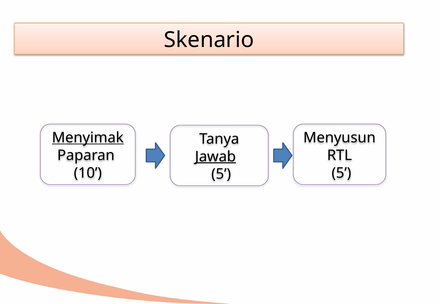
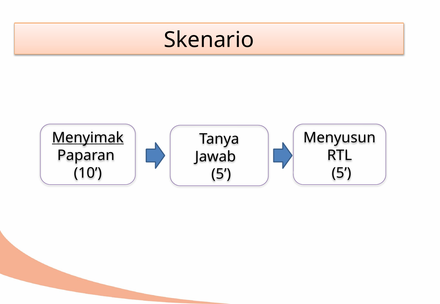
Jawab underline: present -> none
